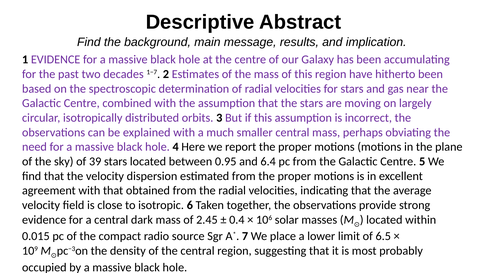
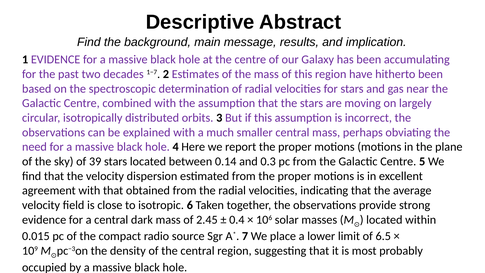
0.95: 0.95 -> 0.14
6.4: 6.4 -> 0.3
